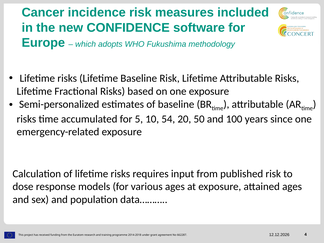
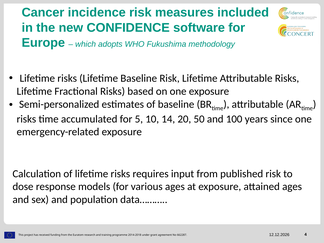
54: 54 -> 14
